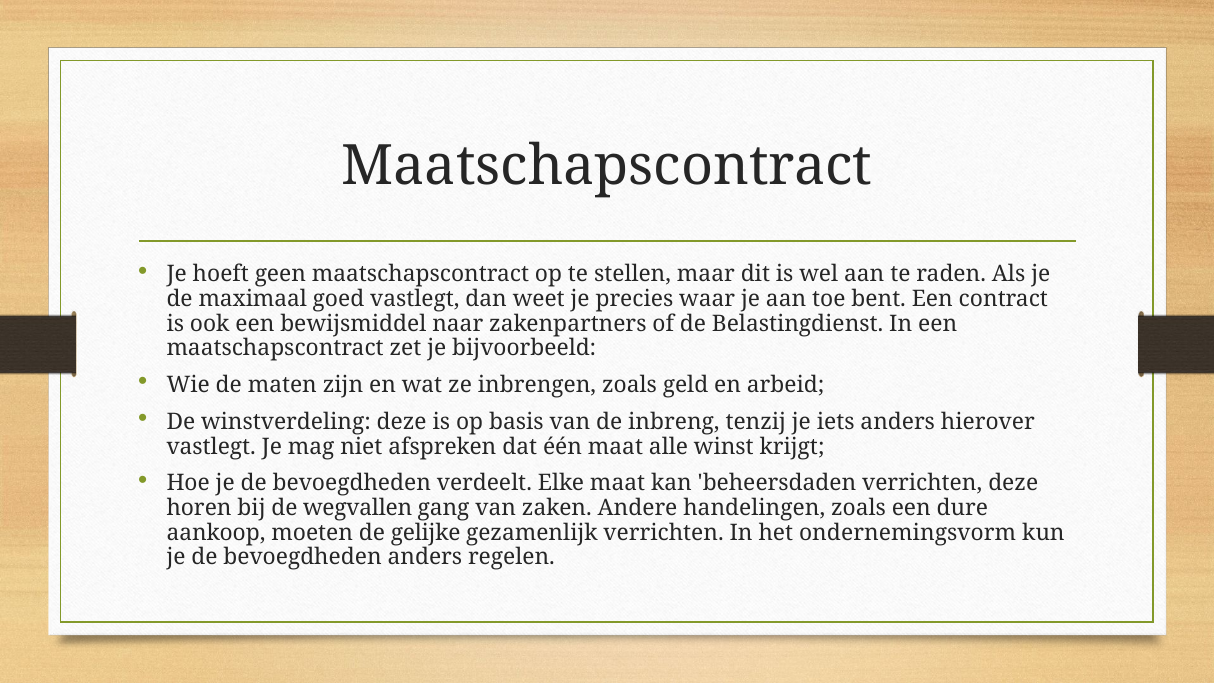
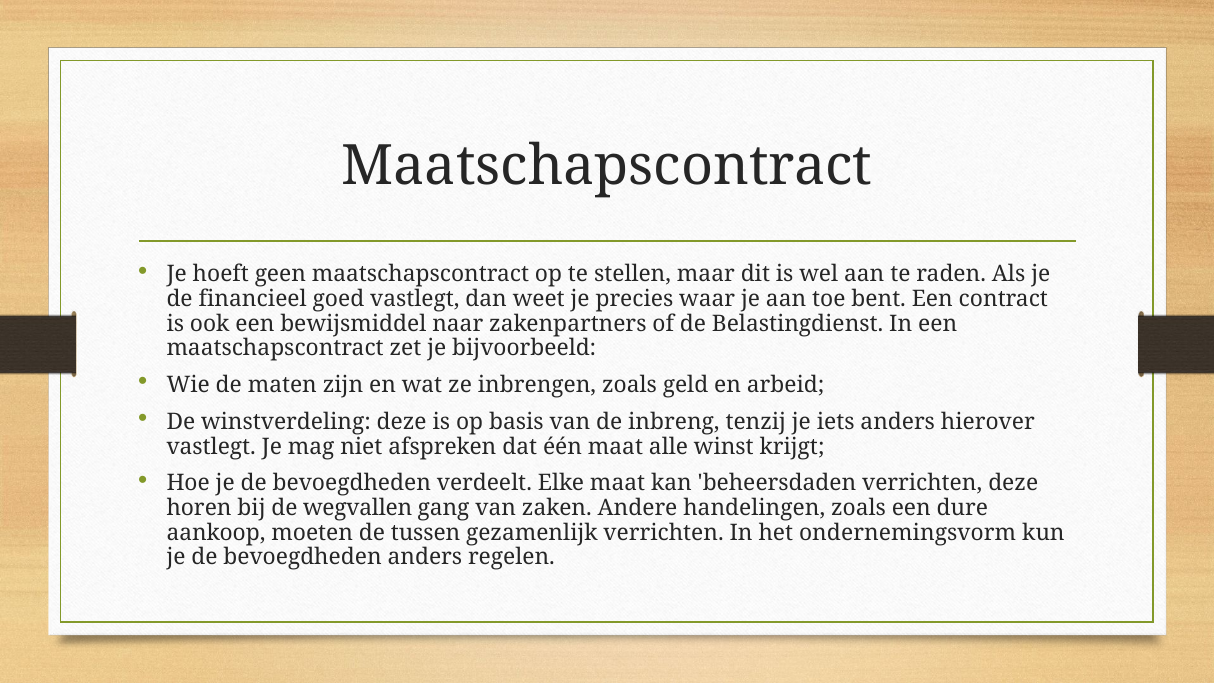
maximaal: maximaal -> financieel
gelijke: gelijke -> tussen
